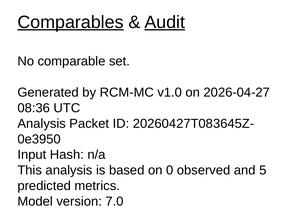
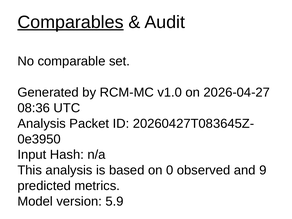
Audit underline: present -> none
5: 5 -> 9
7.0: 7.0 -> 5.9
